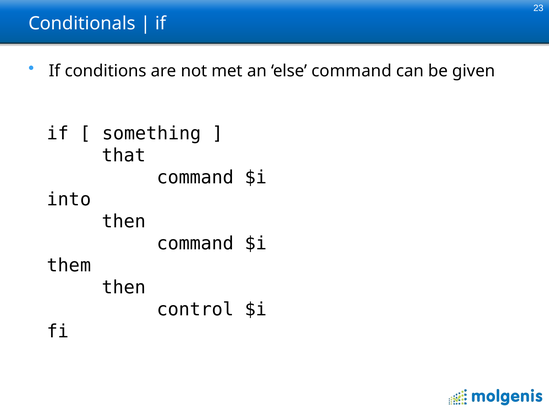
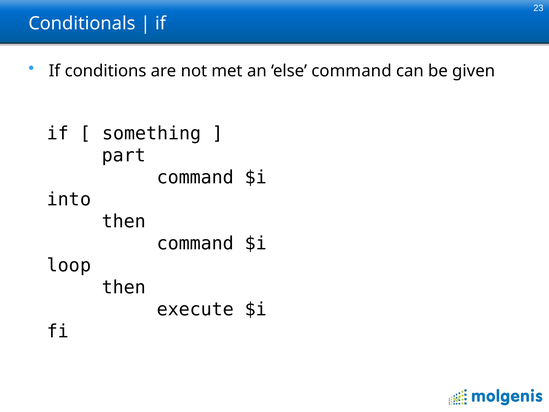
that: that -> part
them: them -> loop
control: control -> execute
